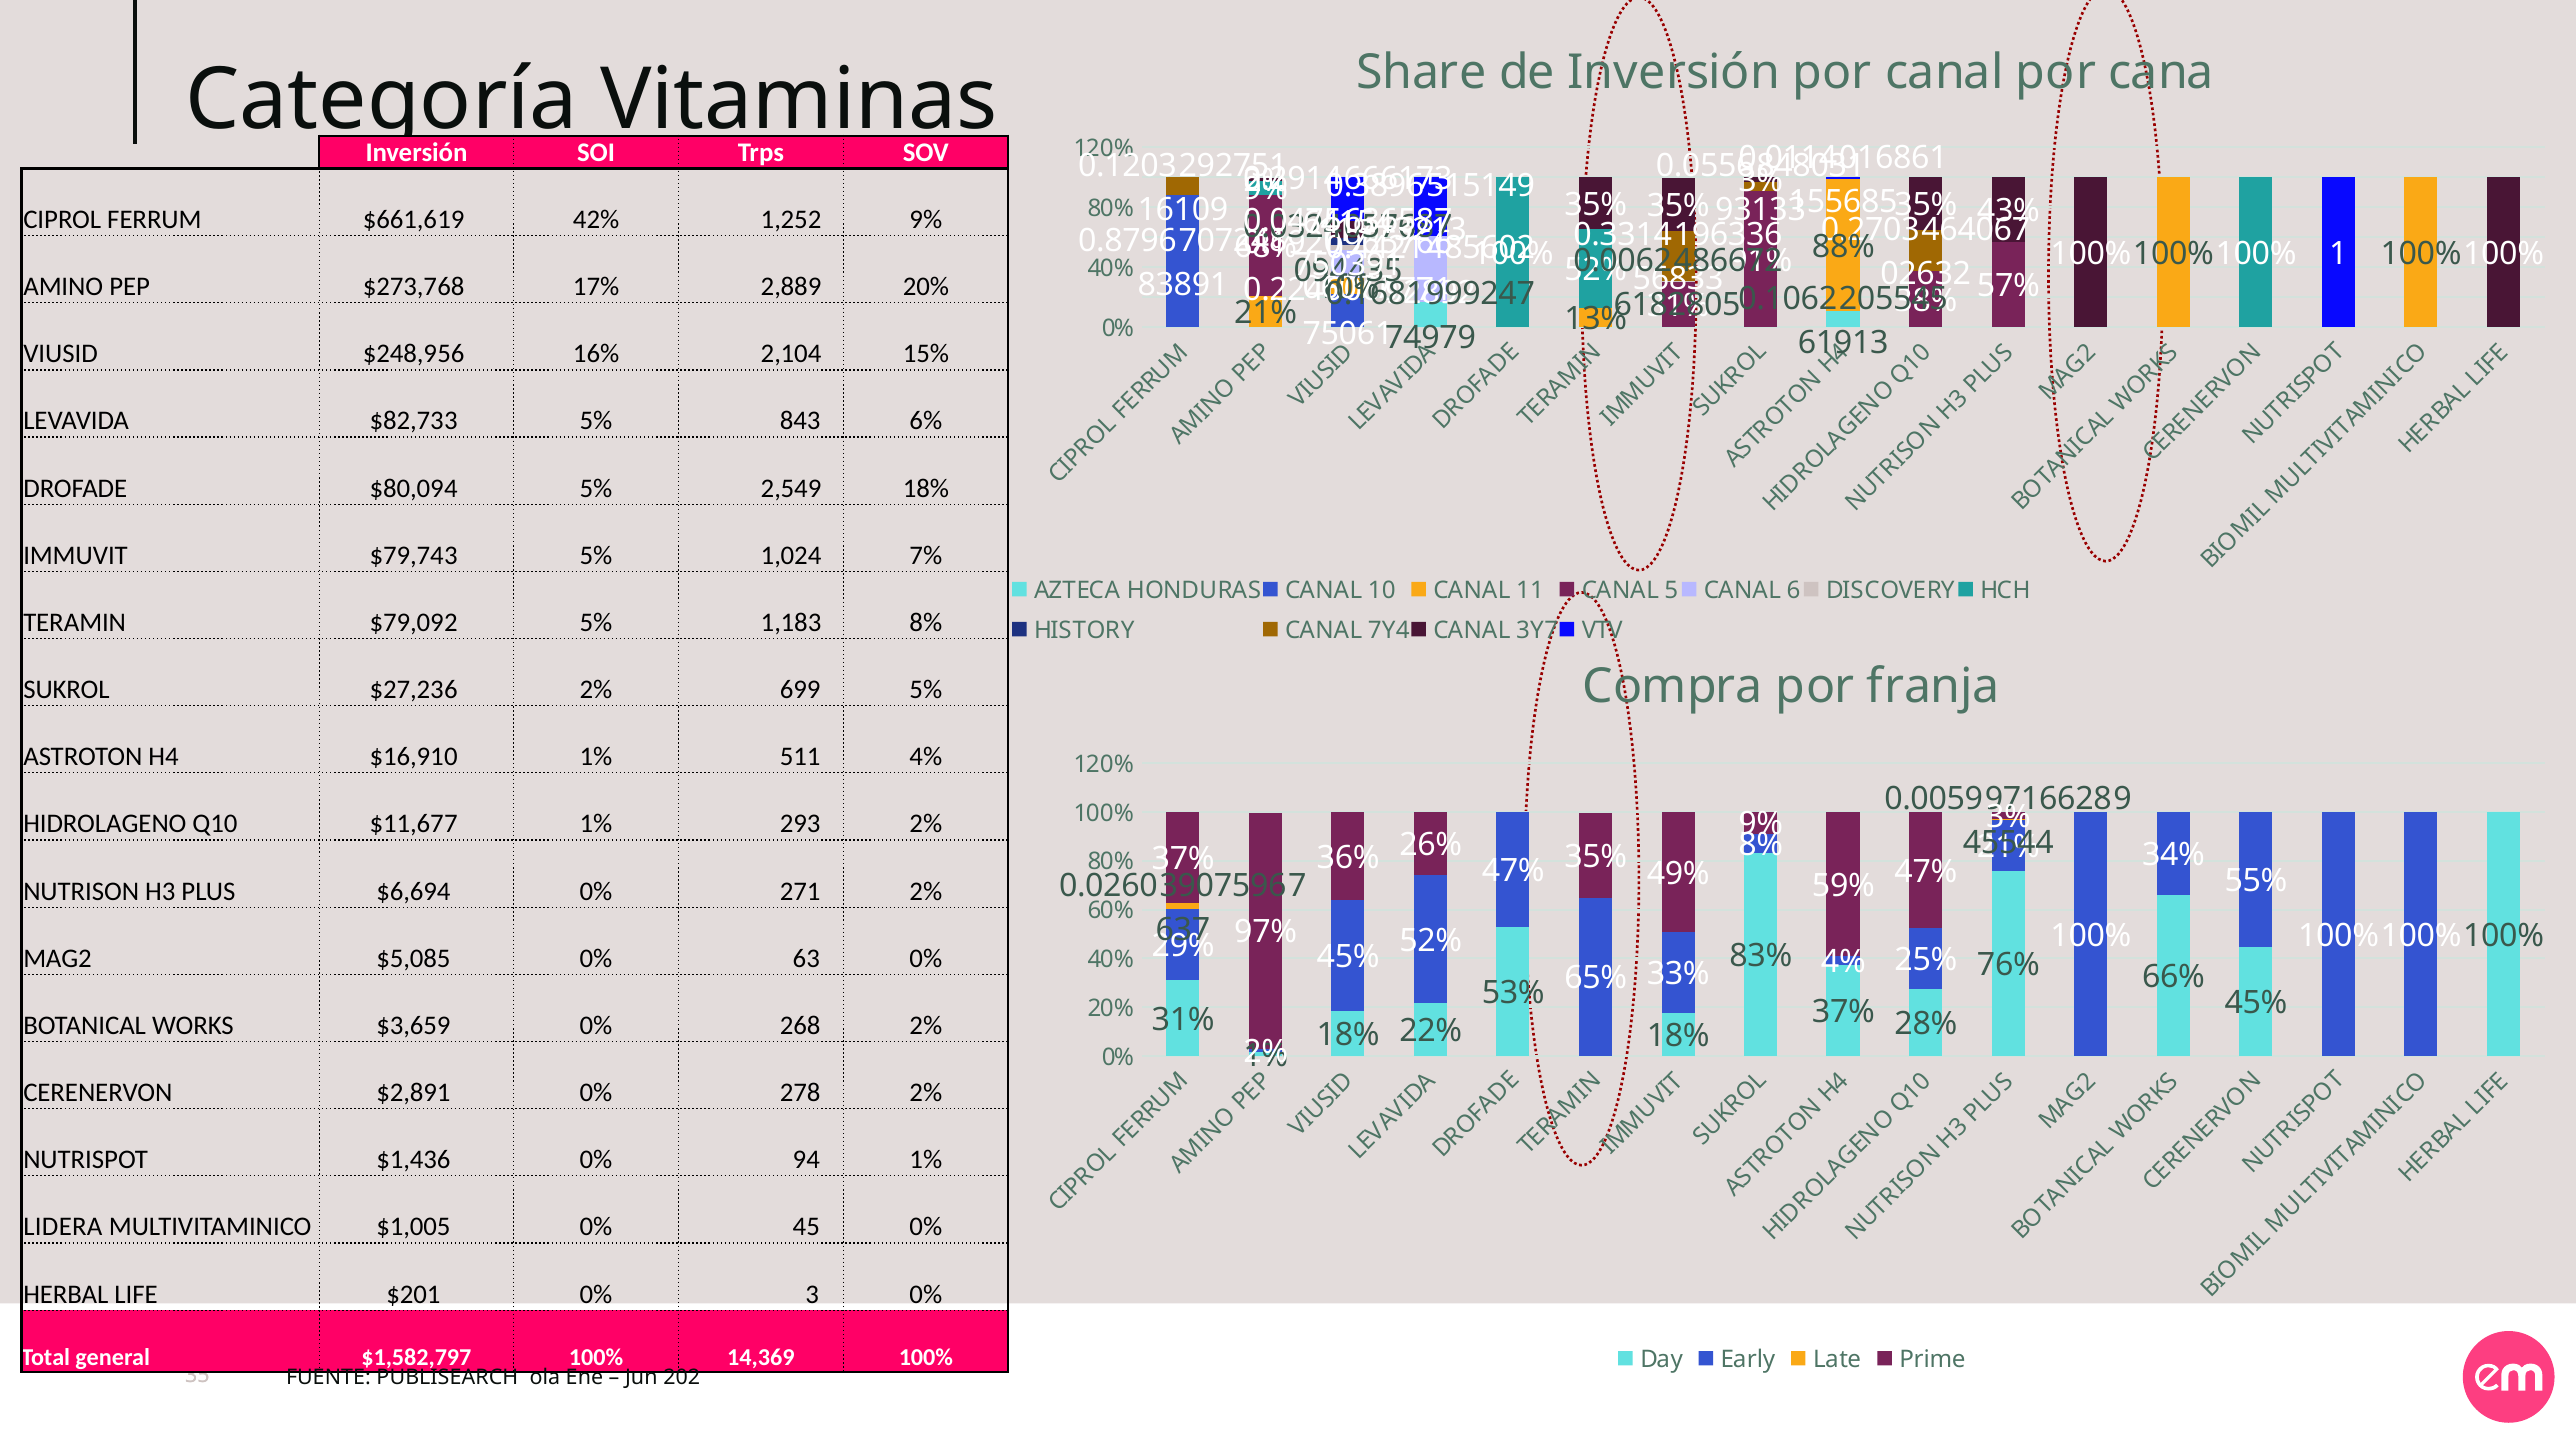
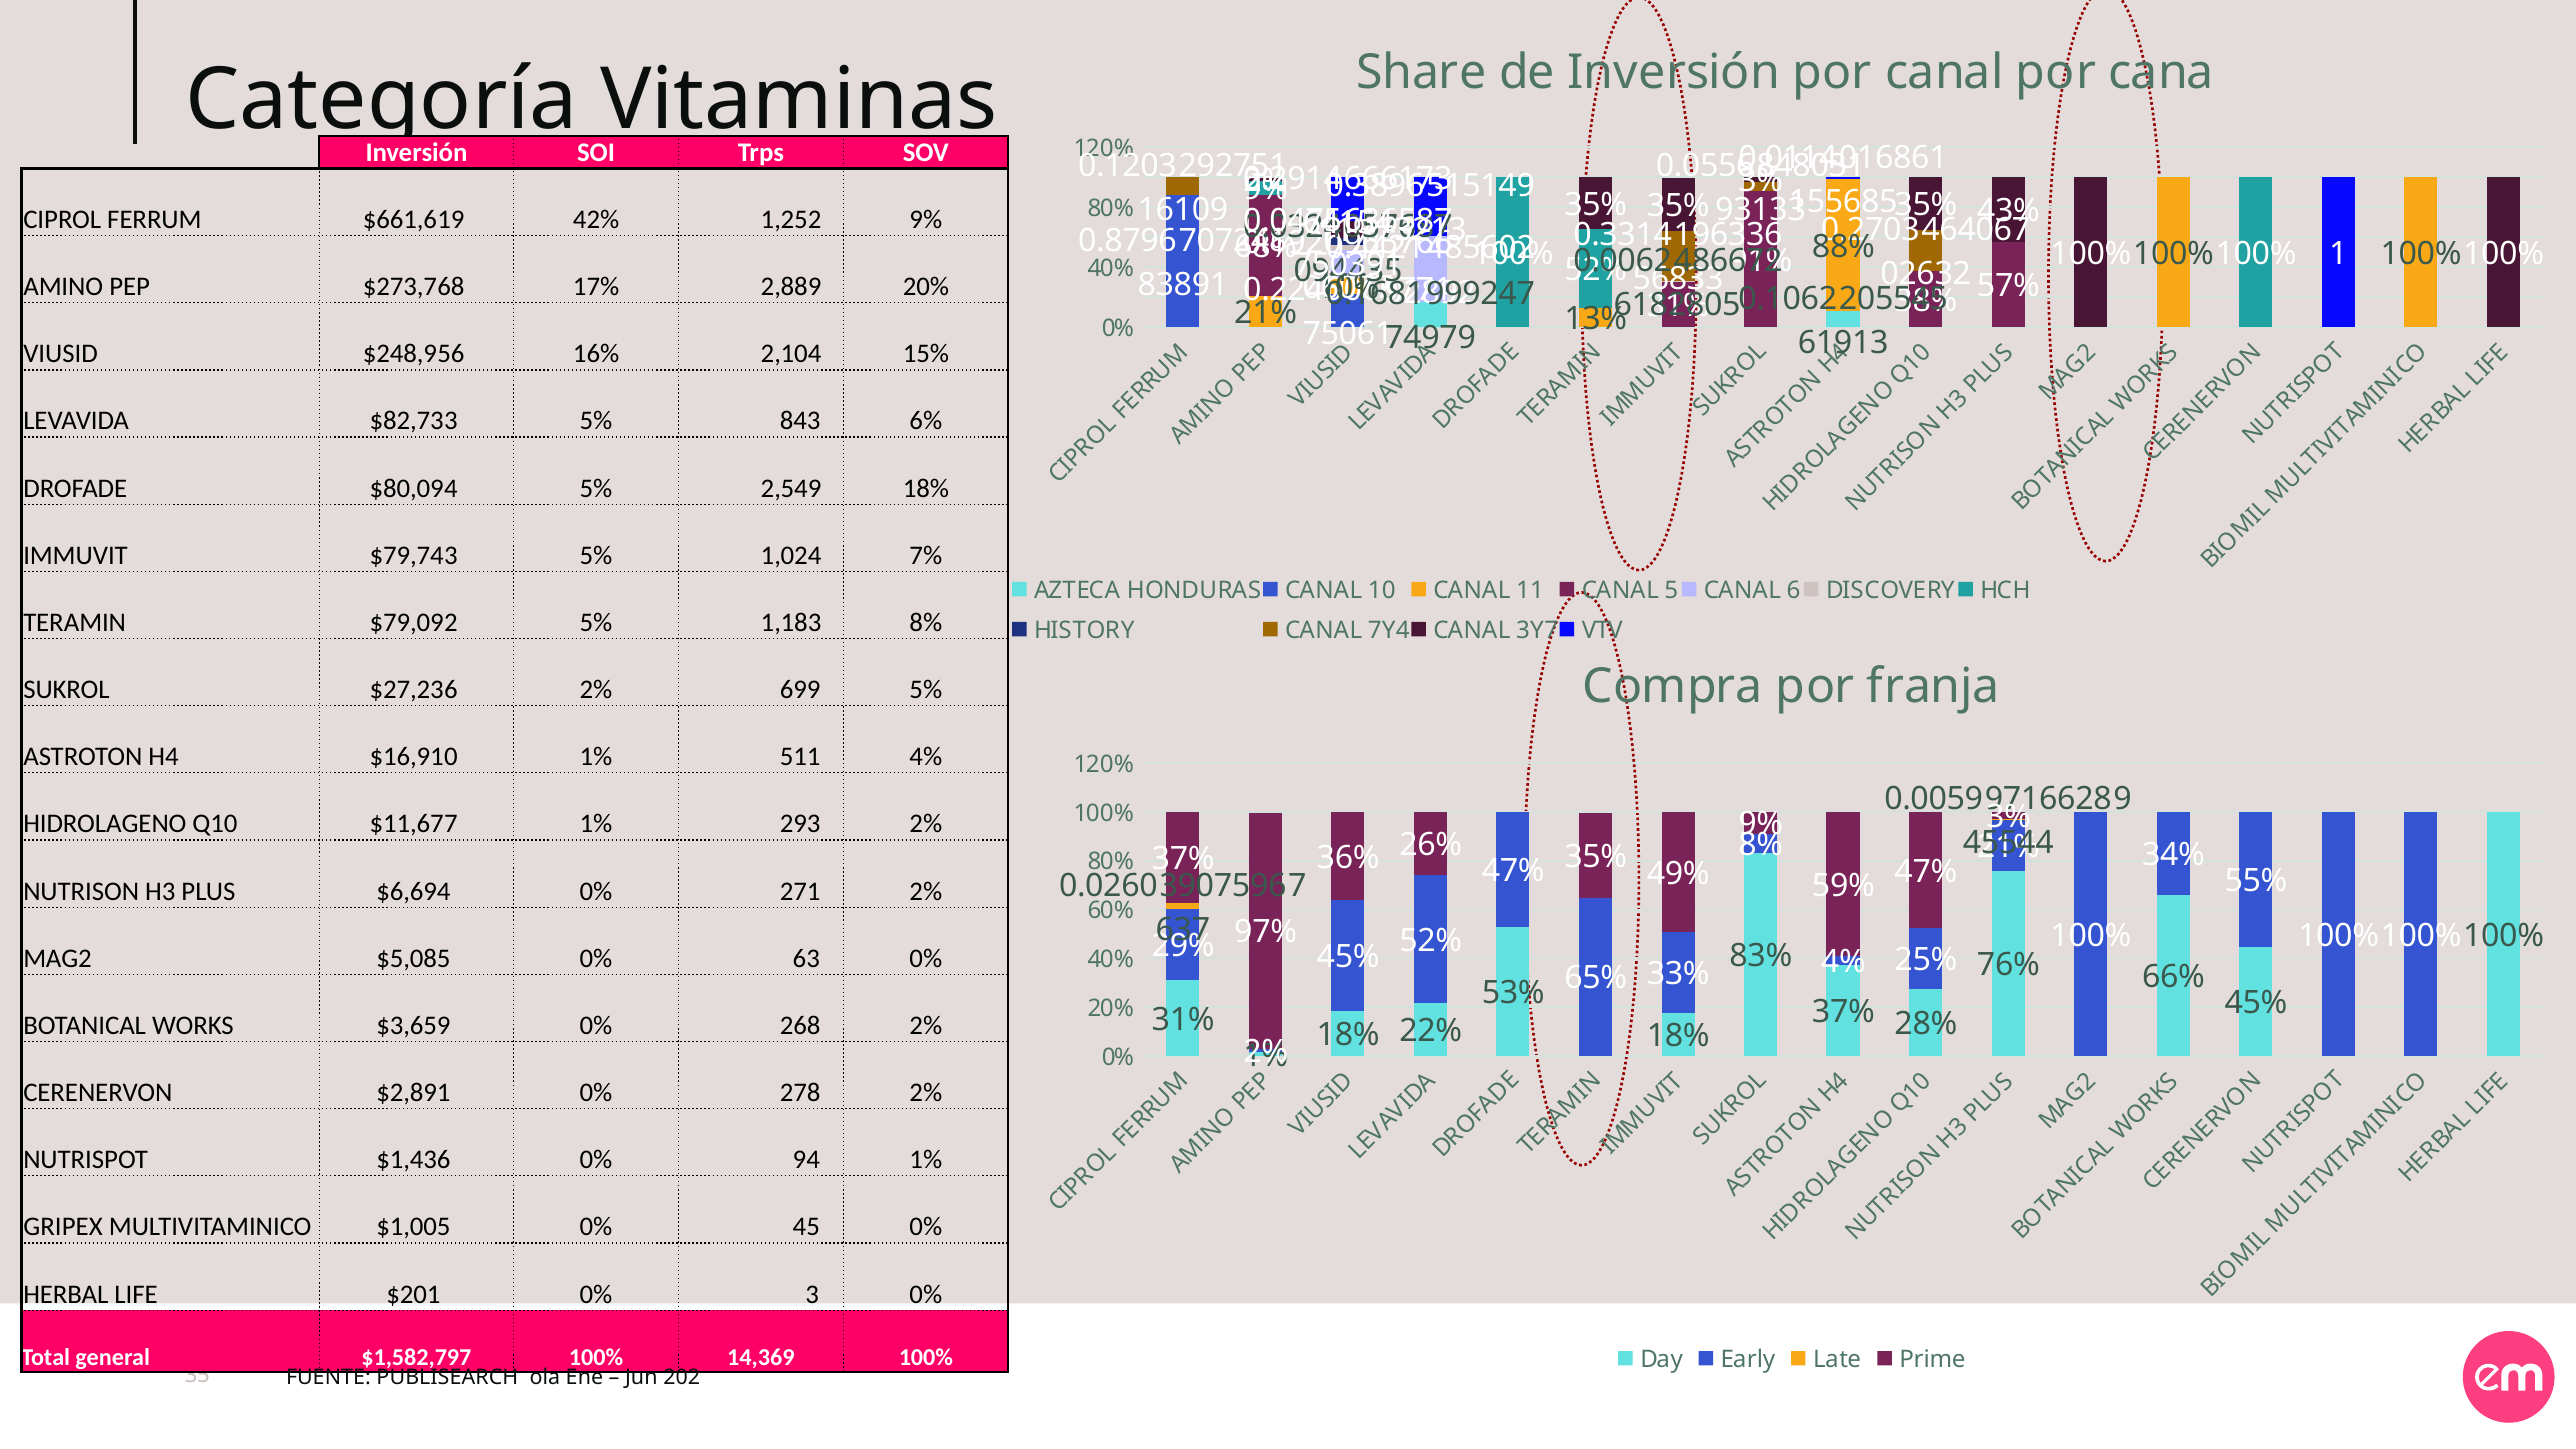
LIDERA: LIDERA -> GRIPEX
